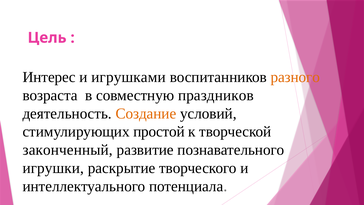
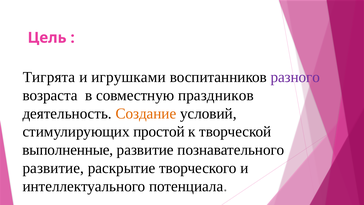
Интерес: Интерес -> Тигрята
разного colour: orange -> purple
законченный: законченный -> выполненные
игрушки at (53, 168): игрушки -> развитие
